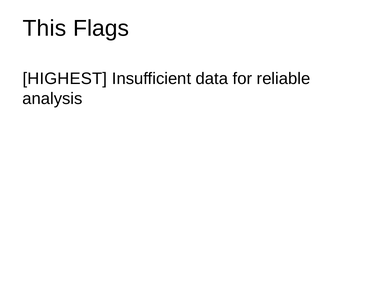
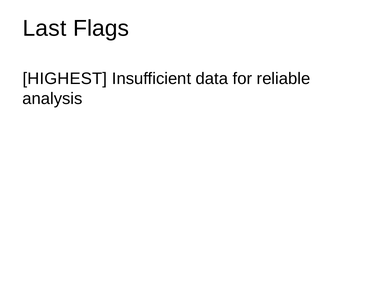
This: This -> Last
